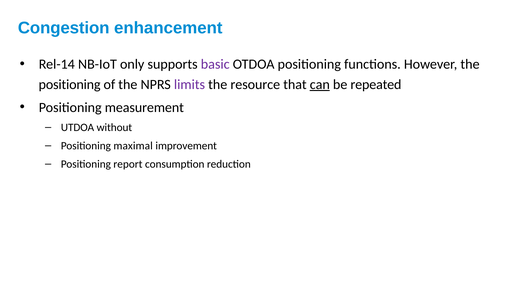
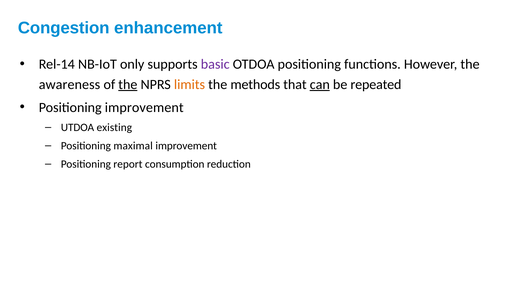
positioning at (70, 84): positioning -> awareness
the at (128, 84) underline: none -> present
limits colour: purple -> orange
resource: resource -> methods
Positioning measurement: measurement -> improvement
without: without -> existing
